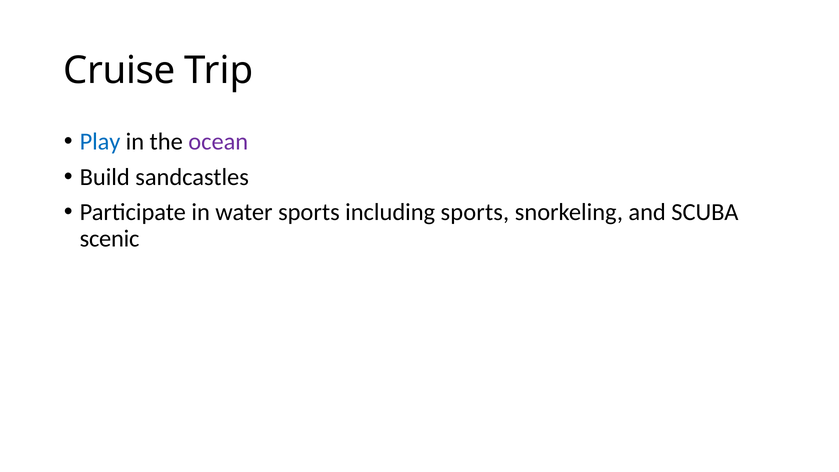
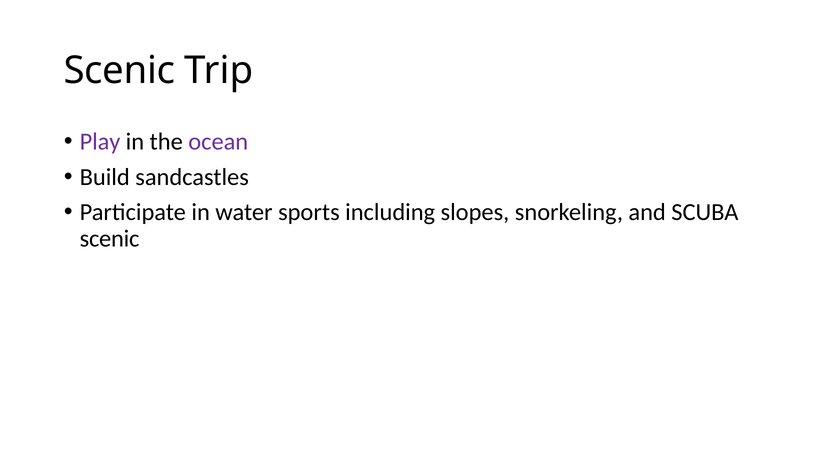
Cruise at (119, 70): Cruise -> Scenic
Play colour: blue -> purple
including sports: sports -> slopes
